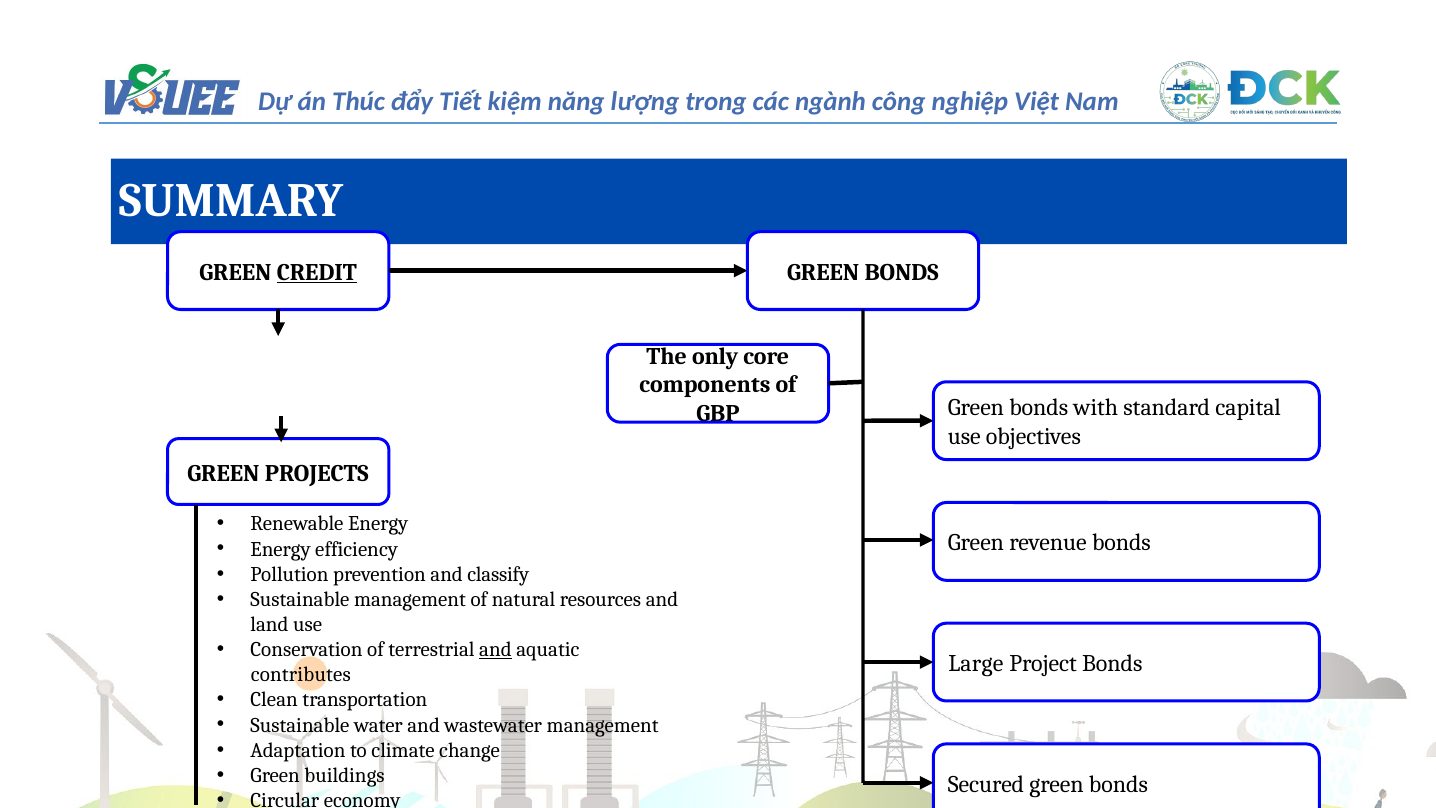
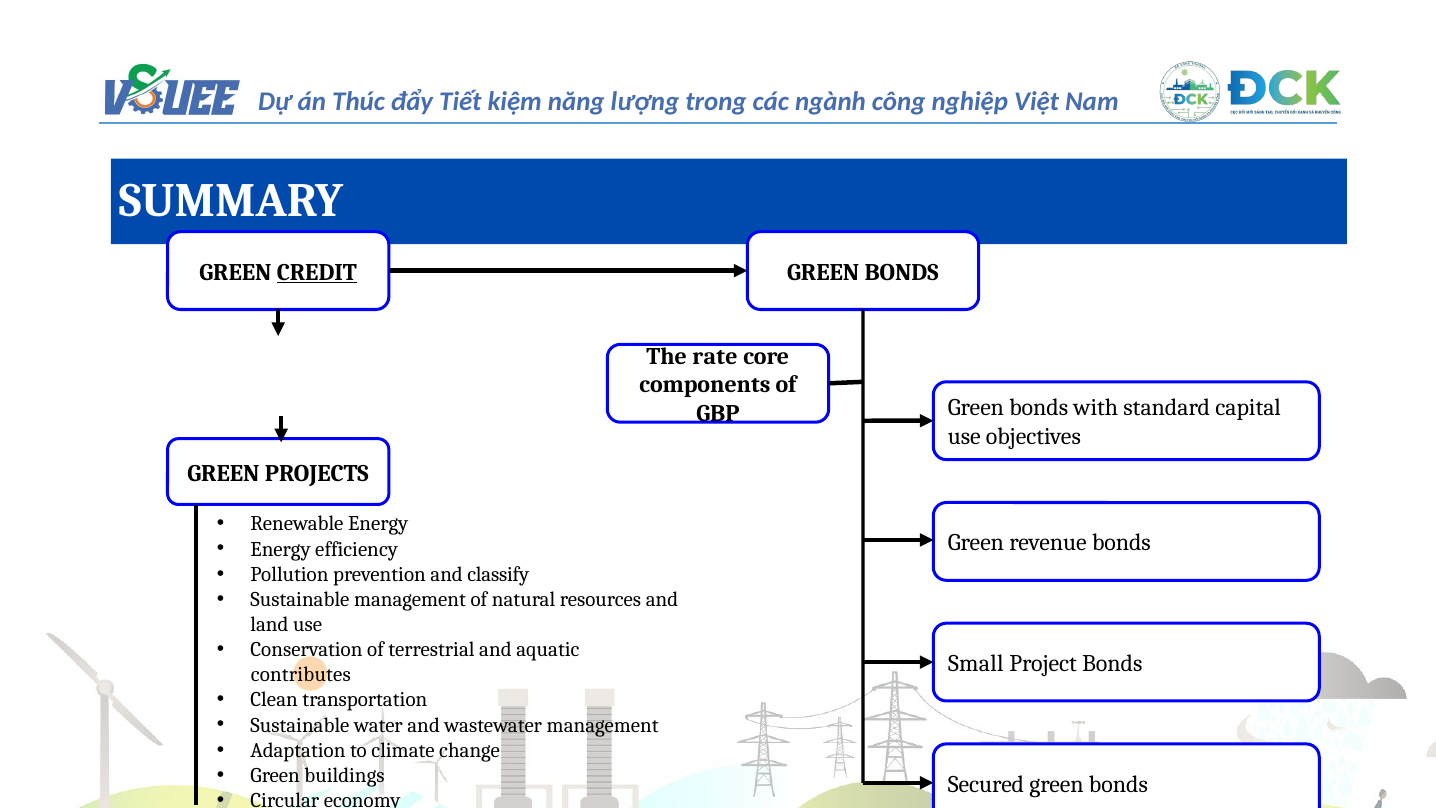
only: only -> rate
and at (495, 649) underline: present -> none
Large: Large -> Small
